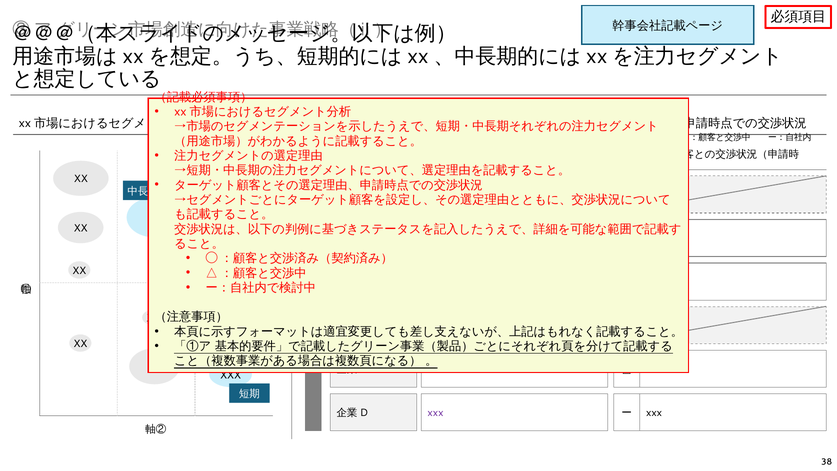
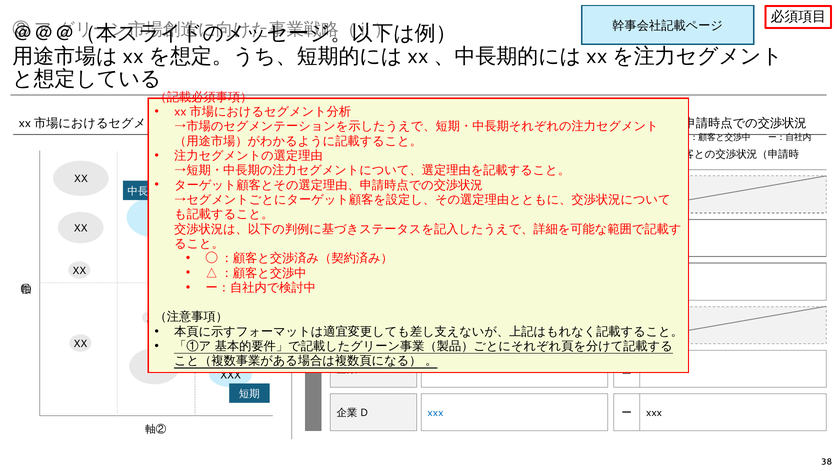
xxx at (435, 413) colour: purple -> blue
